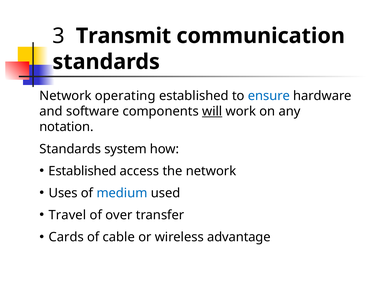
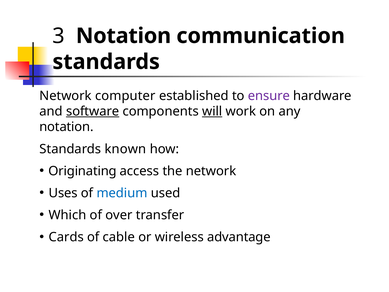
3 Transmit: Transmit -> Notation
operating: operating -> computer
ensure colour: blue -> purple
software underline: none -> present
system: system -> known
Established at (83, 171): Established -> Originating
Travel: Travel -> Which
